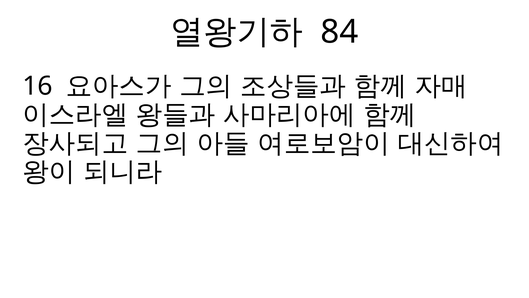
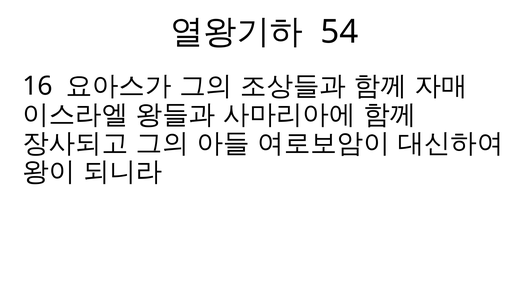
84: 84 -> 54
